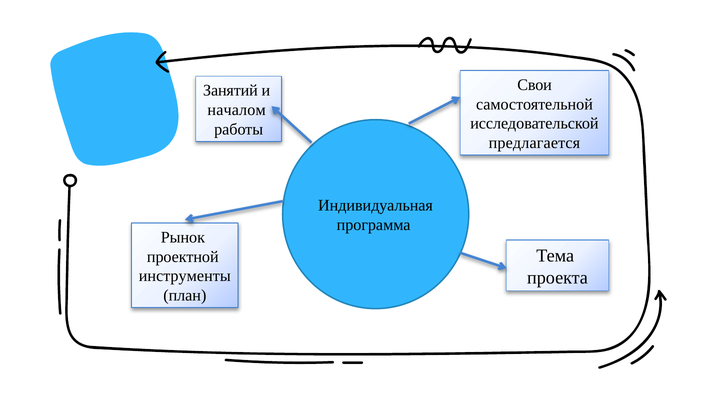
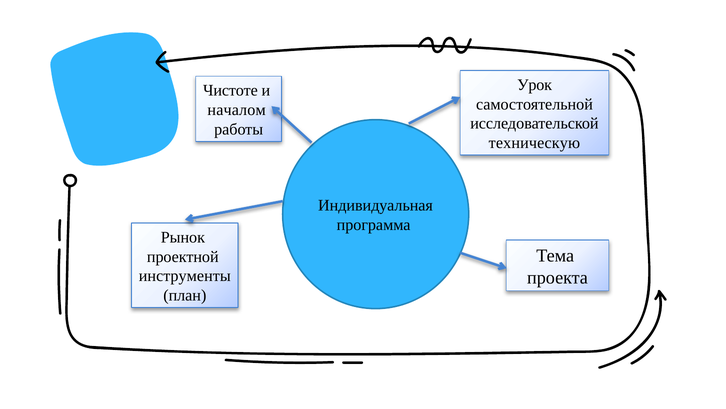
Свои: Свои -> Урок
Занятий: Занятий -> Чистоте
предлагается: предлагается -> техническую
